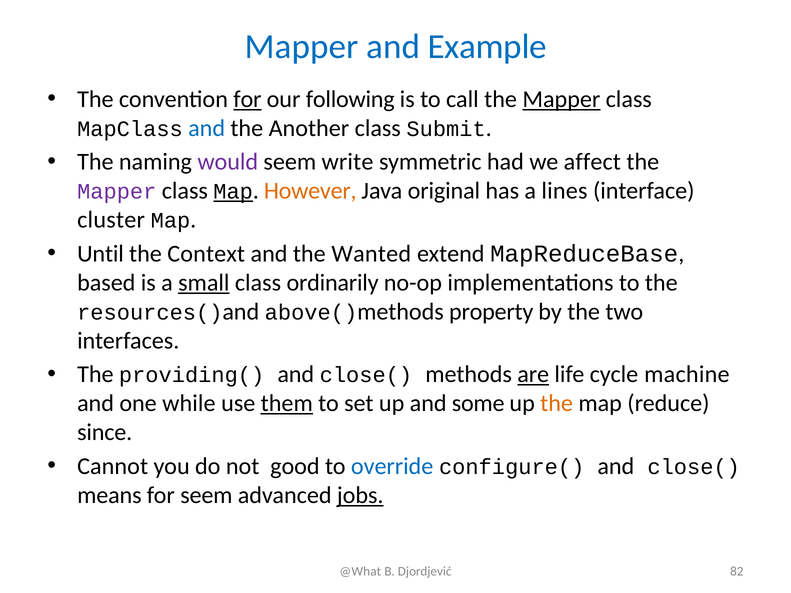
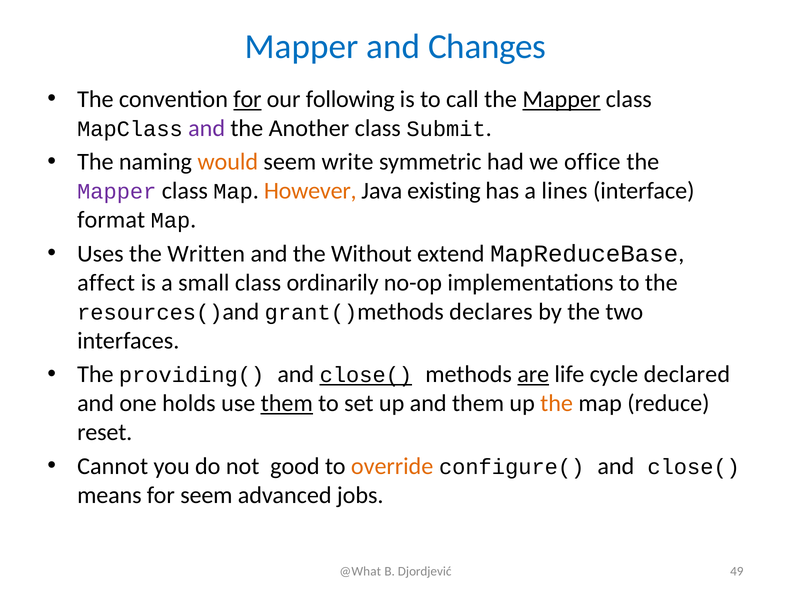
Example: Example -> Changes
and at (207, 128) colour: blue -> purple
would colour: purple -> orange
affect: affect -> office
Map at (233, 192) underline: present -> none
original: original -> existing
cluster: cluster -> format
Until: Until -> Uses
Context: Context -> Written
Wanted: Wanted -> Without
based: based -> affect
small underline: present -> none
above(: above( -> grant(
property: property -> declares
close( at (366, 375) underline: none -> present
machine: machine -> declared
while: while -> holds
and some: some -> them
since: since -> reset
override colour: blue -> orange
jobs underline: present -> none
82: 82 -> 49
